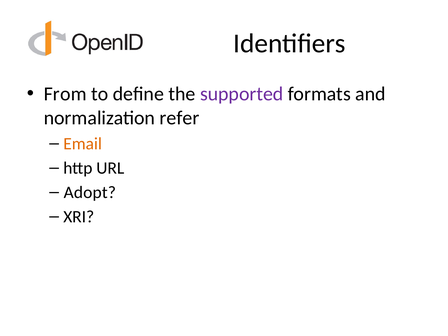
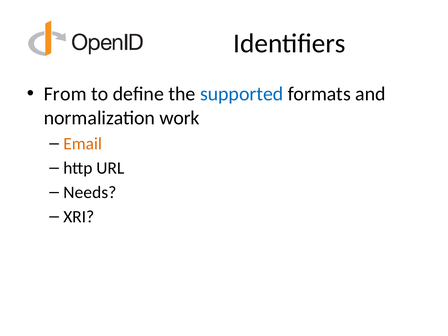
supported colour: purple -> blue
refer: refer -> work
Adopt: Adopt -> Needs
